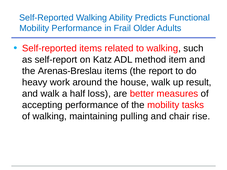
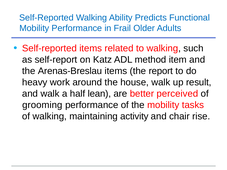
loss: loss -> lean
measures: measures -> perceived
accepting: accepting -> grooming
pulling: pulling -> activity
